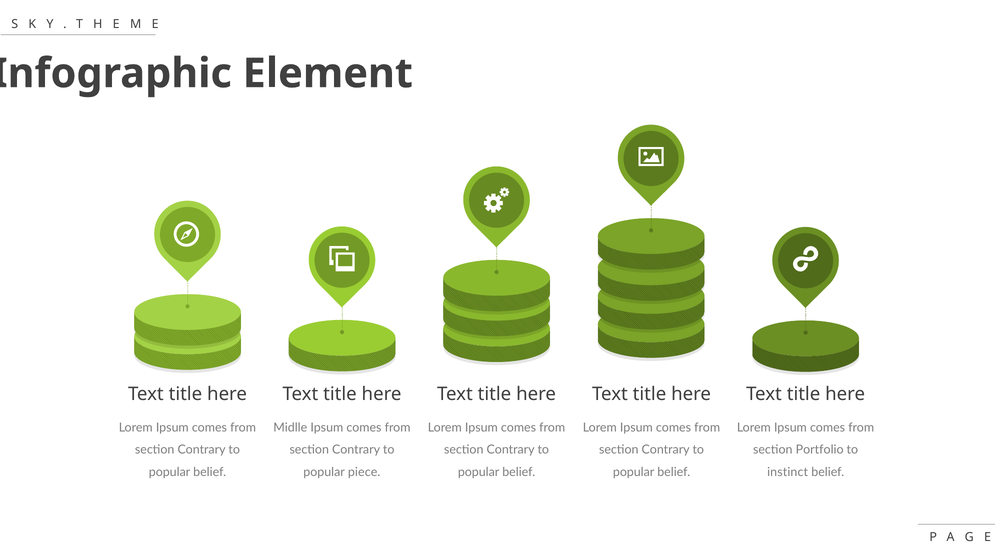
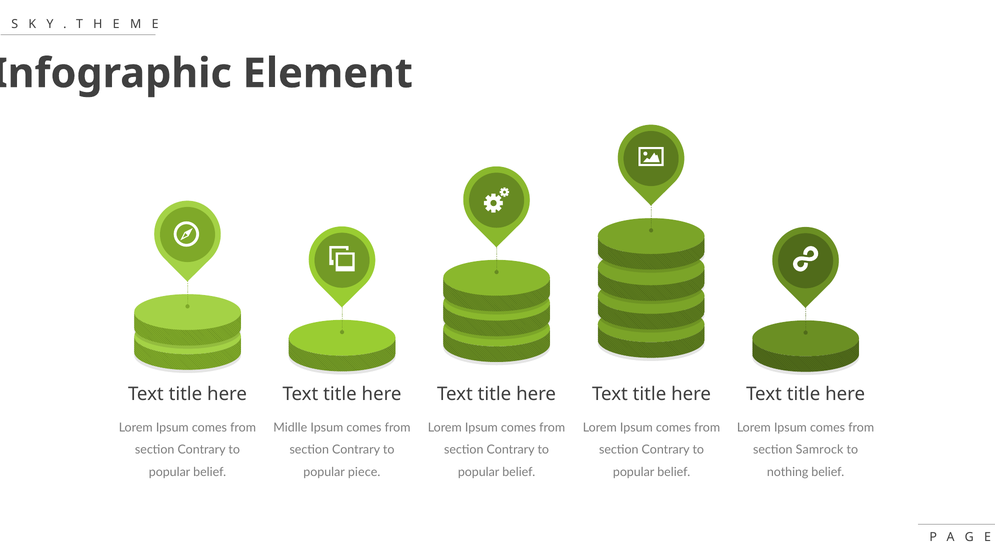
Portfolio: Portfolio -> Samrock
instinct: instinct -> nothing
